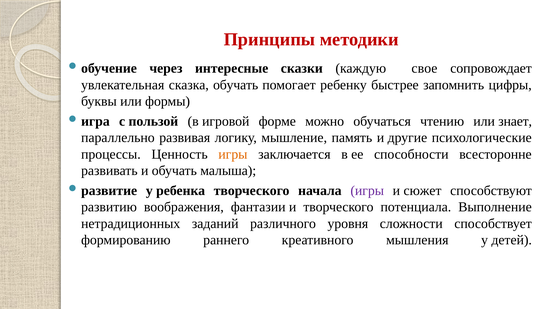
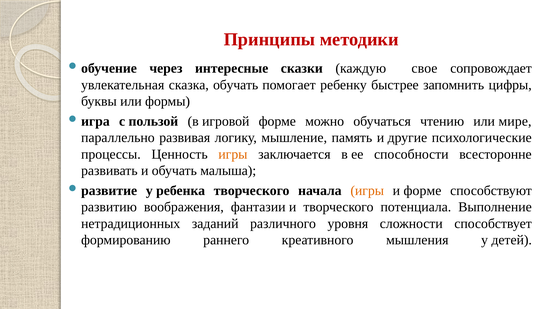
знает: знает -> мире
игры at (367, 190) colour: purple -> orange
и сюжет: сюжет -> форме
